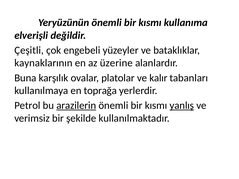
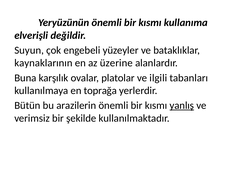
Çeşitli: Çeşitli -> Suyun
kalır: kalır -> ilgili
Petrol: Petrol -> Bütün
arazilerin underline: present -> none
